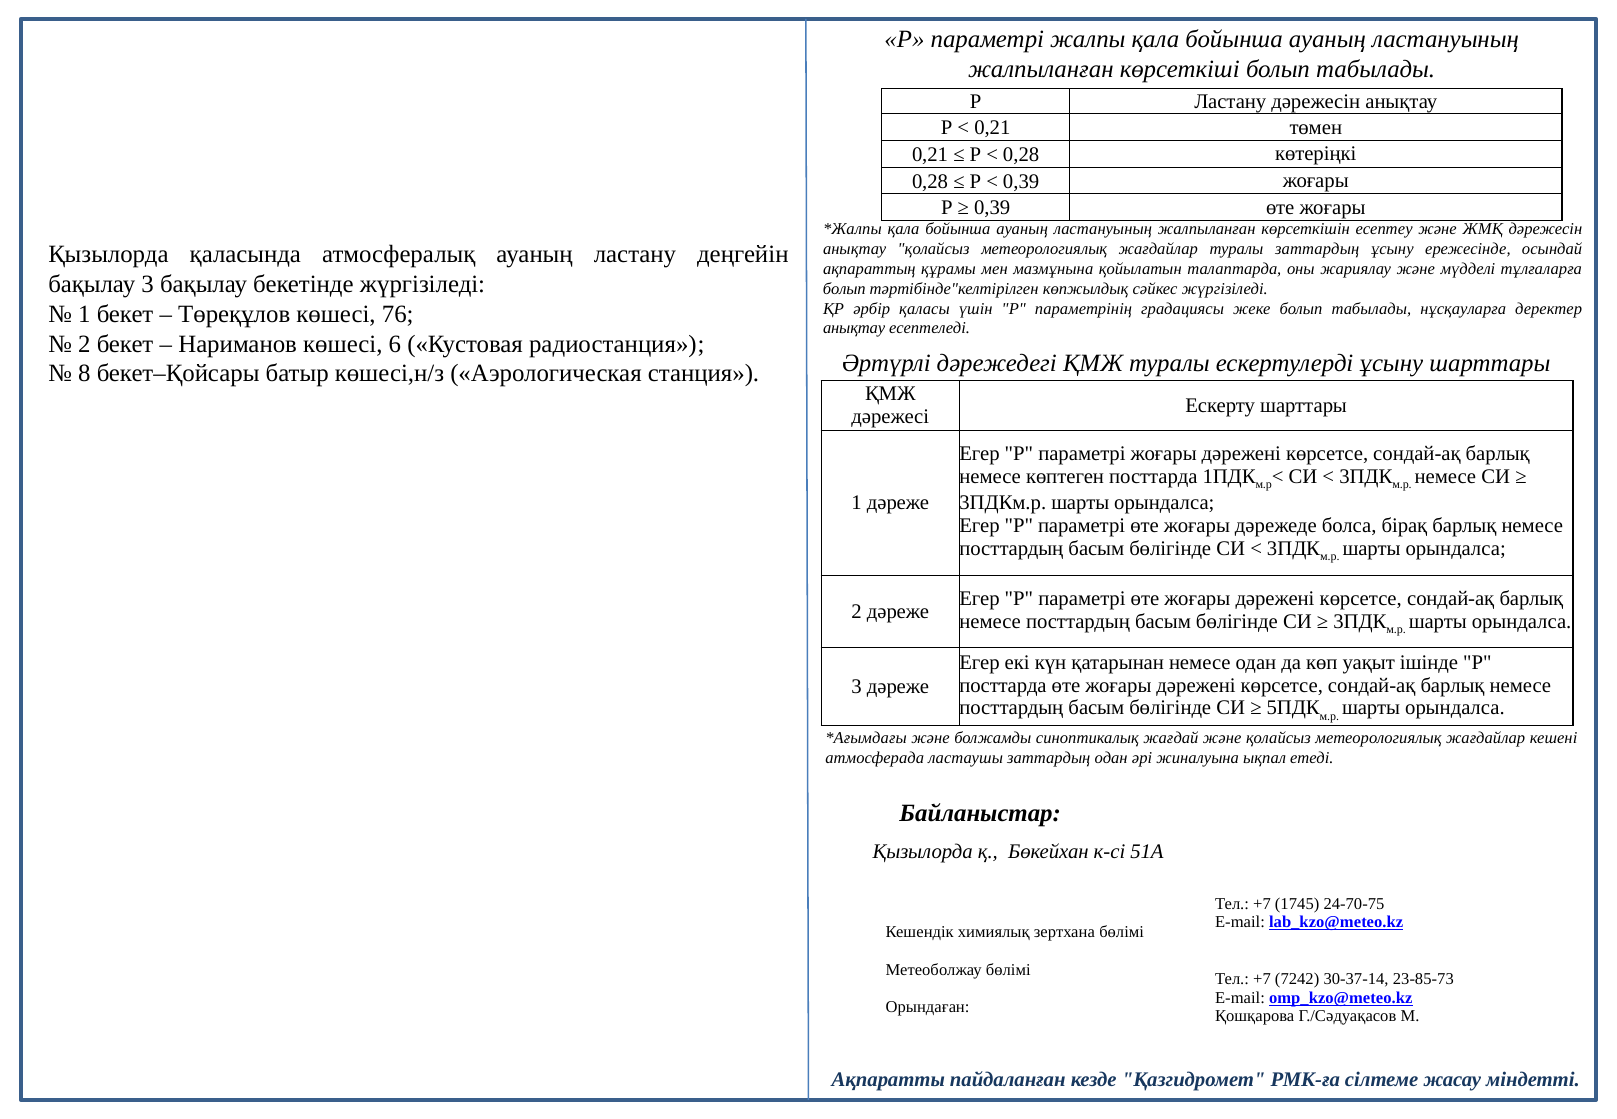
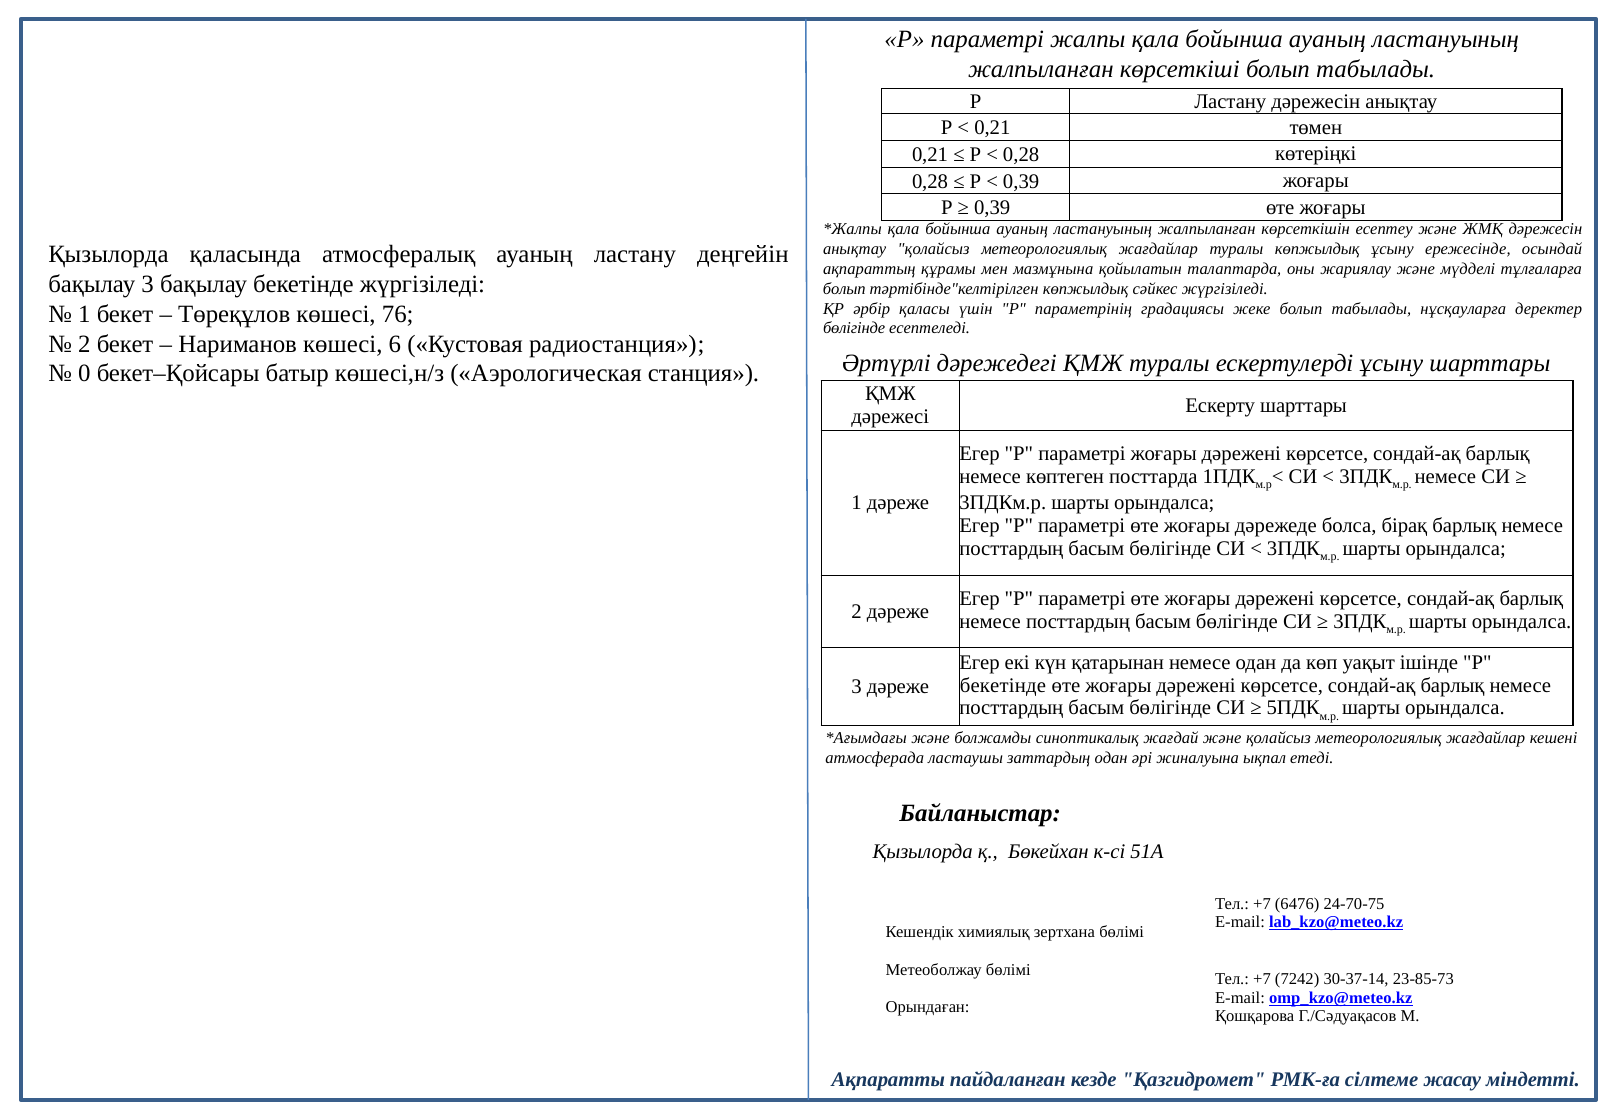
туралы заттардың: заттардың -> көпжылдық
анықтау at (854, 329): анықтау -> бөлігінде
8: 8 -> 0
посттарда at (1003, 686): посттарда -> бекетінде
1745: 1745 -> 6476
